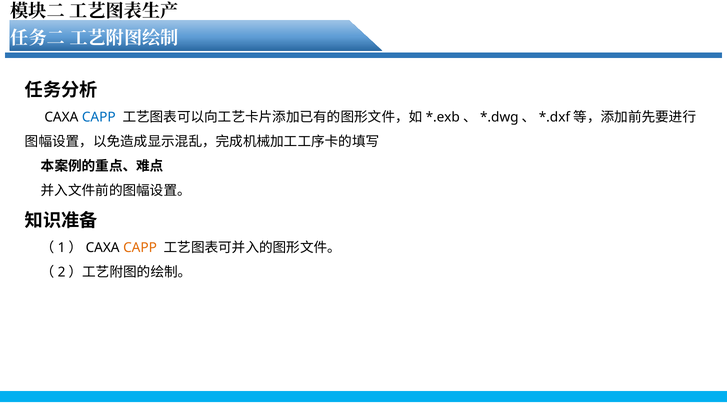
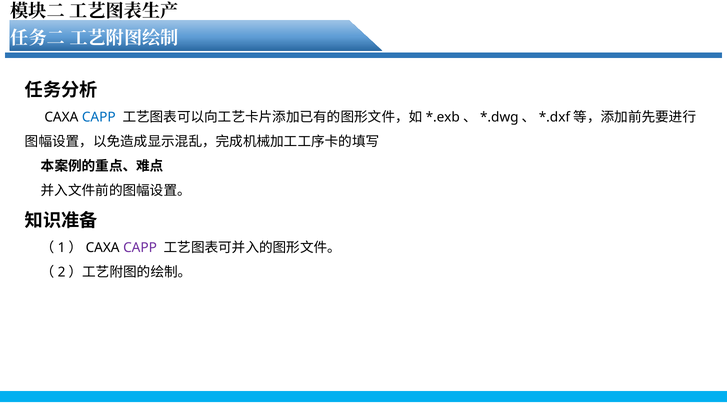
CAPP at (140, 248) colour: orange -> purple
